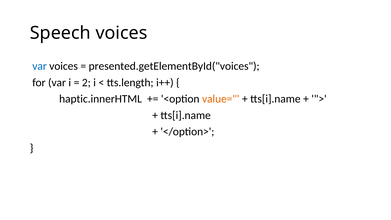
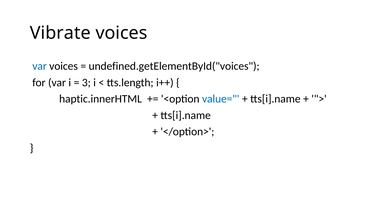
Speech: Speech -> Vibrate
presented.getElementById("voices: presented.getElementById("voices -> undefined.getElementById("voices
2: 2 -> 3
value= colour: orange -> blue
